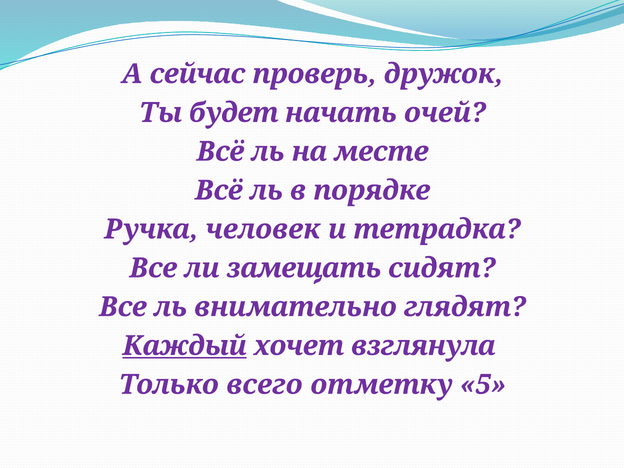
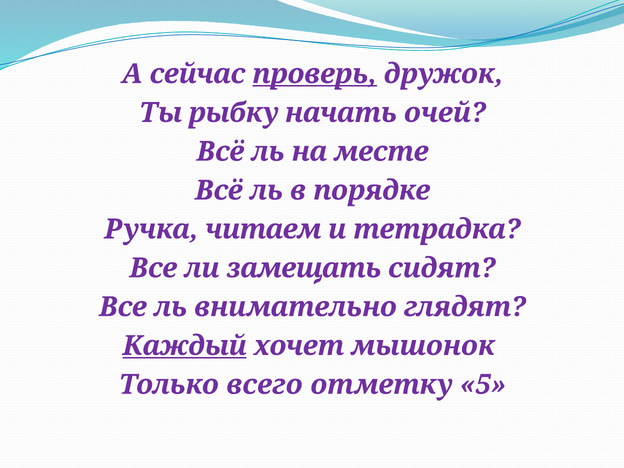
проверь underline: none -> present
будет: будет -> рыбку
человек: человек -> читаем
взглянула: взглянула -> мышонок
